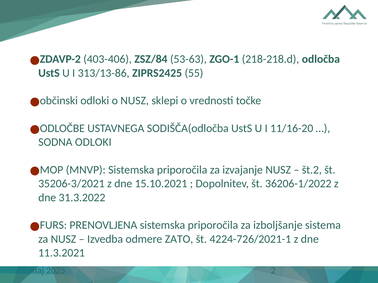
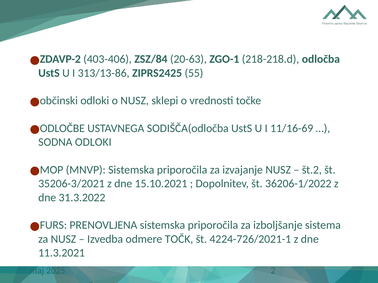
53-63: 53-63 -> 20-63
11/16-20: 11/16-20 -> 11/16-69
ZATO: ZATO -> TOČK
